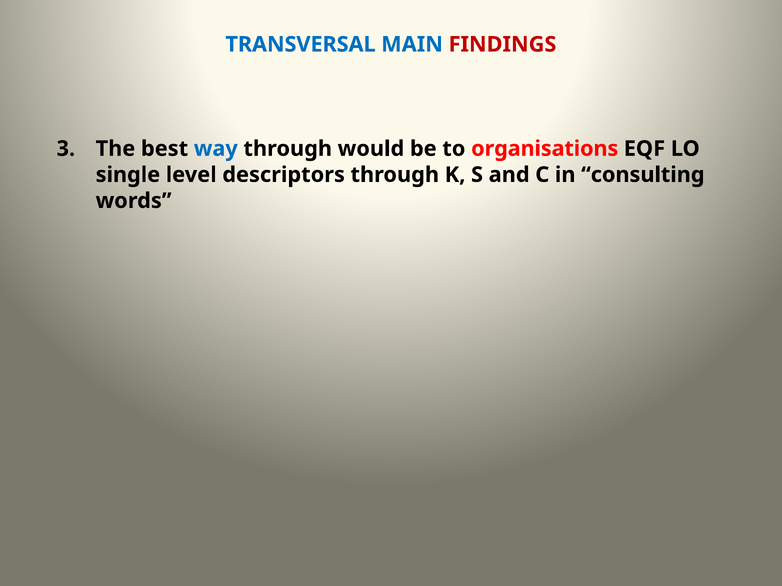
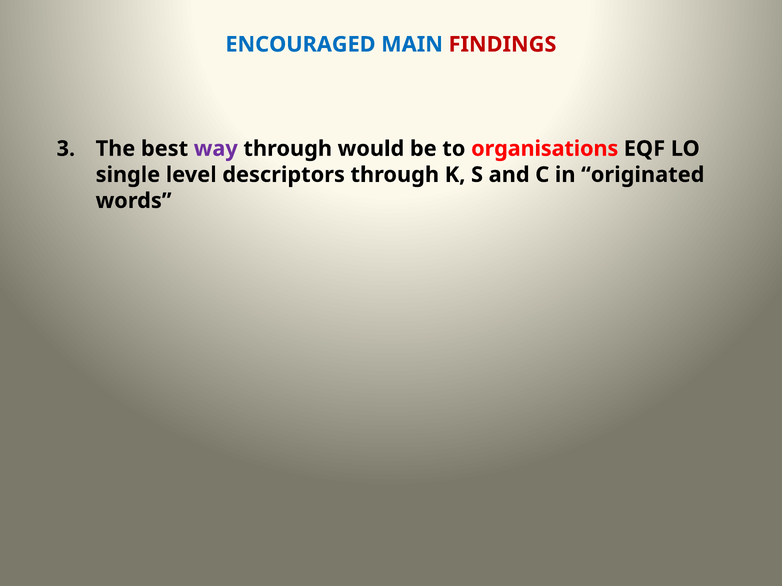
TRANSVERSAL: TRANSVERSAL -> ENCOURAGED
way colour: blue -> purple
consulting: consulting -> originated
